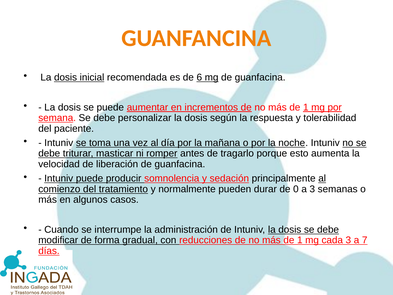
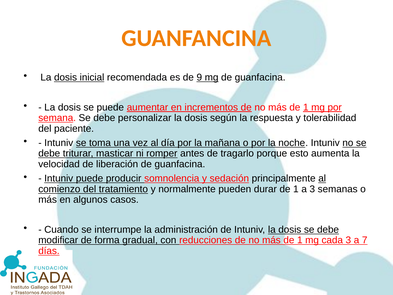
6: 6 -> 9
durar de 0: 0 -> 1
